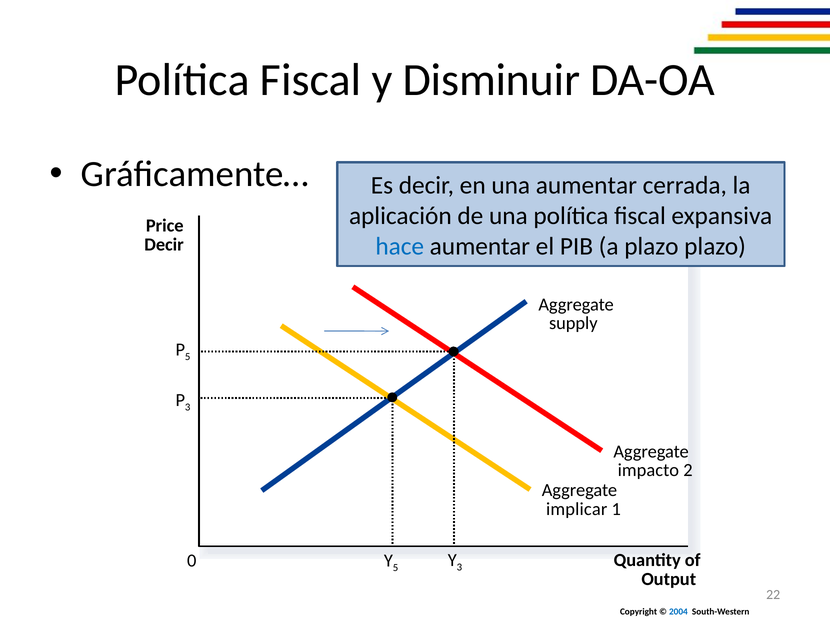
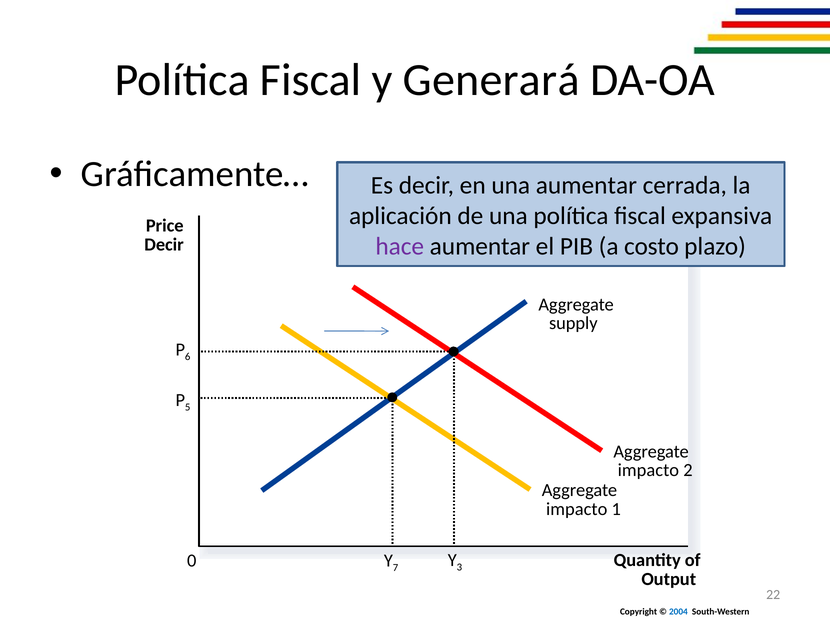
Disminuir: Disminuir -> Generará
hace colour: blue -> purple
a plazo: plazo -> costo
5 at (188, 357): 5 -> 6
3 at (188, 407): 3 -> 5
implicar at (577, 509): implicar -> impacto
Y 5: 5 -> 7
